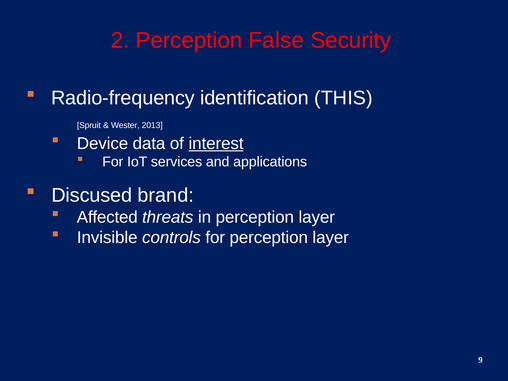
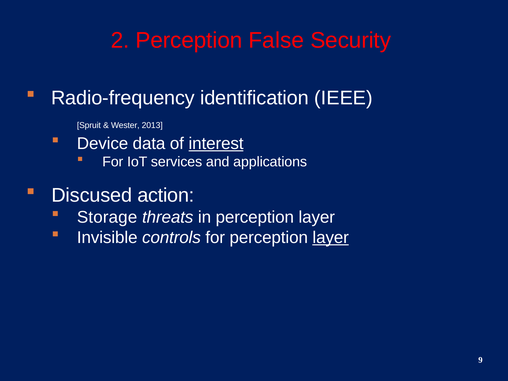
THIS: THIS -> IEEE
brand: brand -> action
Affected: Affected -> Storage
layer at (331, 237) underline: none -> present
